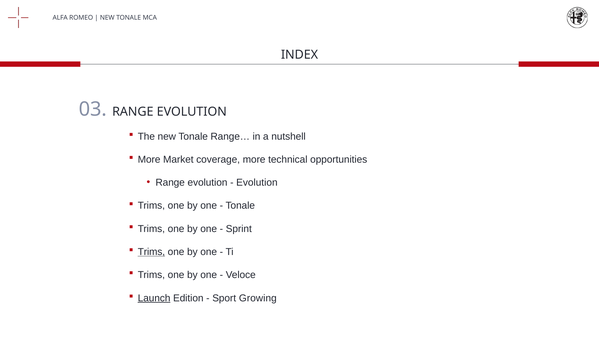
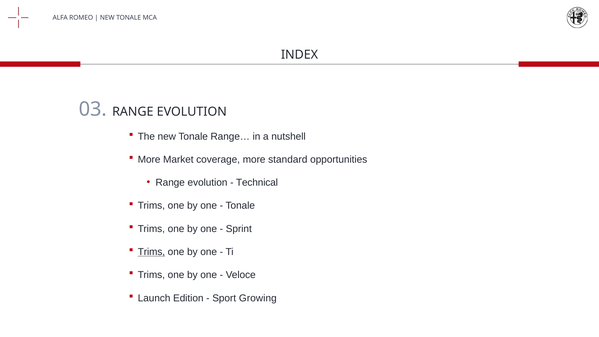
technical: technical -> standard
Evolution at (257, 183): Evolution -> Technical
Launch underline: present -> none
